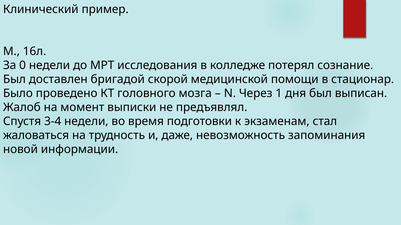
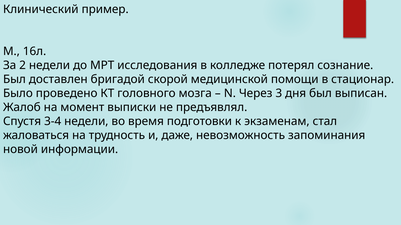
0: 0 -> 2
1: 1 -> 3
